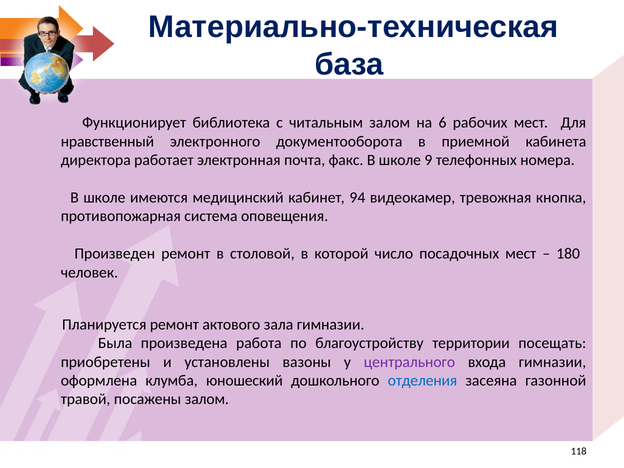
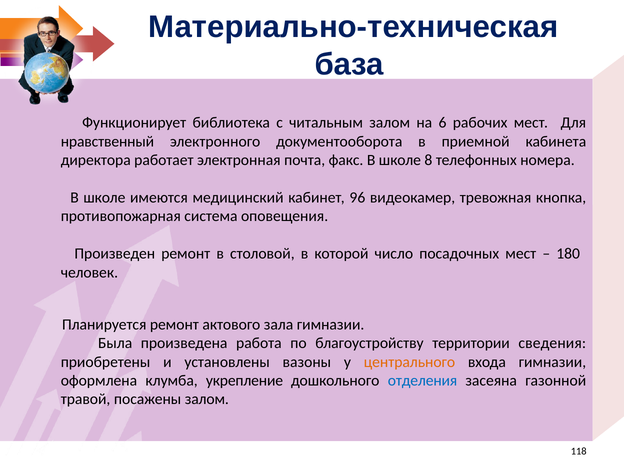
9: 9 -> 8
94: 94 -> 96
посещать: посещать -> сведения
центрального colour: purple -> orange
юношеский: юношеский -> укрепление
